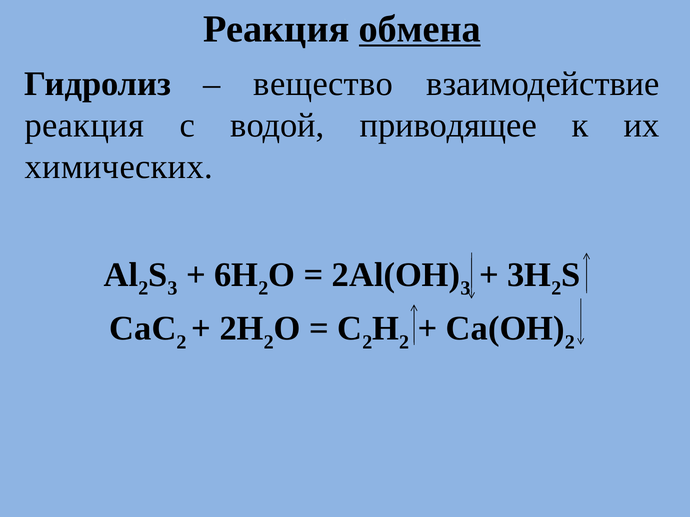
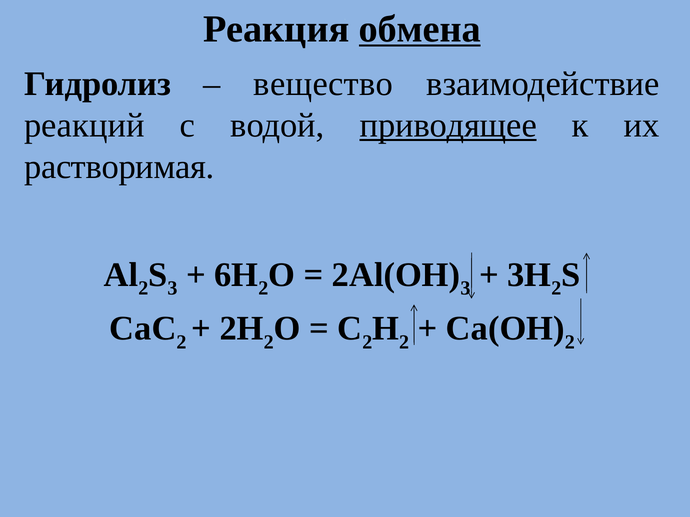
реакция at (84, 125): реакция -> реакций
приводящее underline: none -> present
химических: химических -> растворимая
